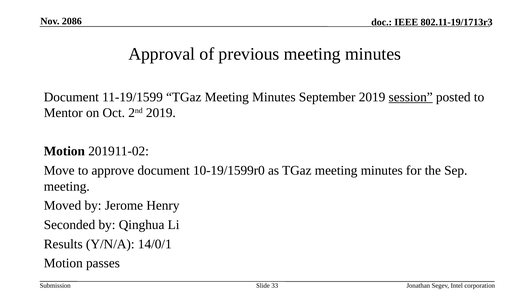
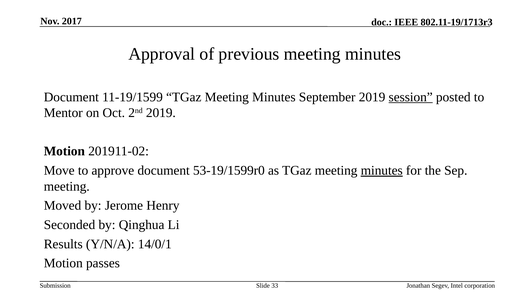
2086: 2086 -> 2017
10-19/1599r0: 10-19/1599r0 -> 53-19/1599r0
minutes at (382, 171) underline: none -> present
